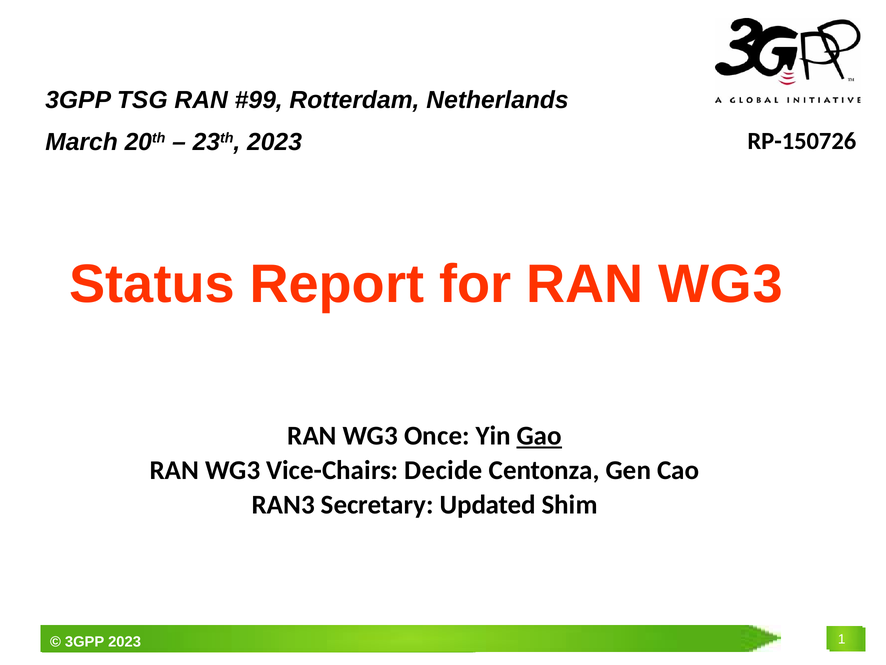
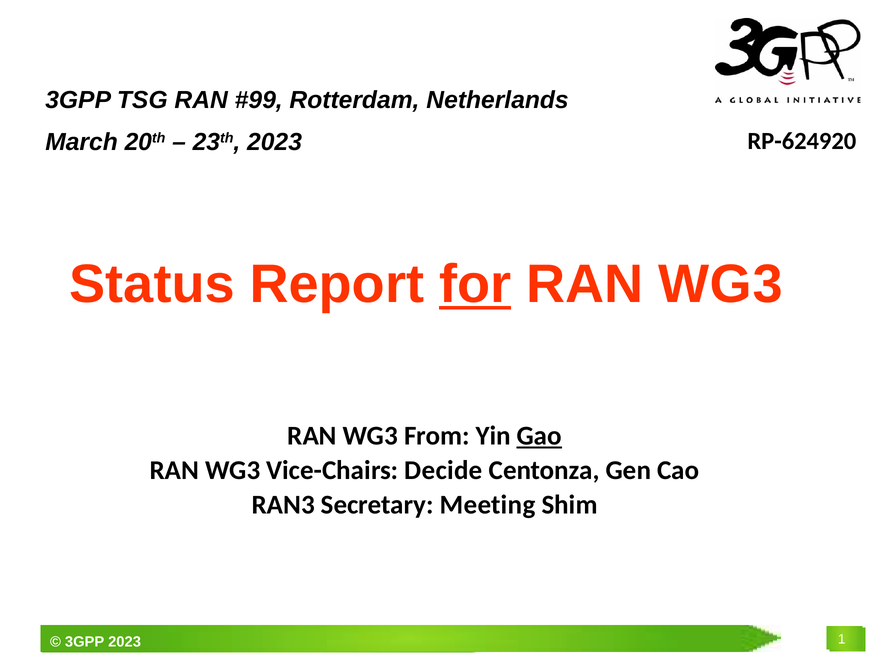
RP-150726: RP-150726 -> RP-624920
for underline: none -> present
Once: Once -> From
Updated: Updated -> Meeting
